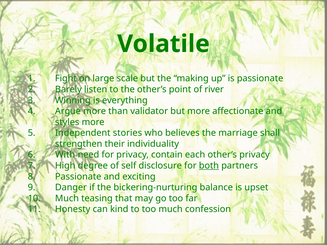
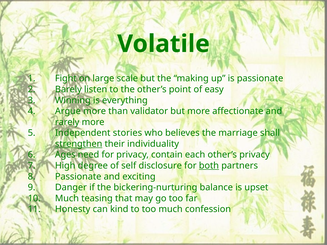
river: river -> easy
styles: styles -> rarely
strengthen underline: none -> present
With: With -> Ages
